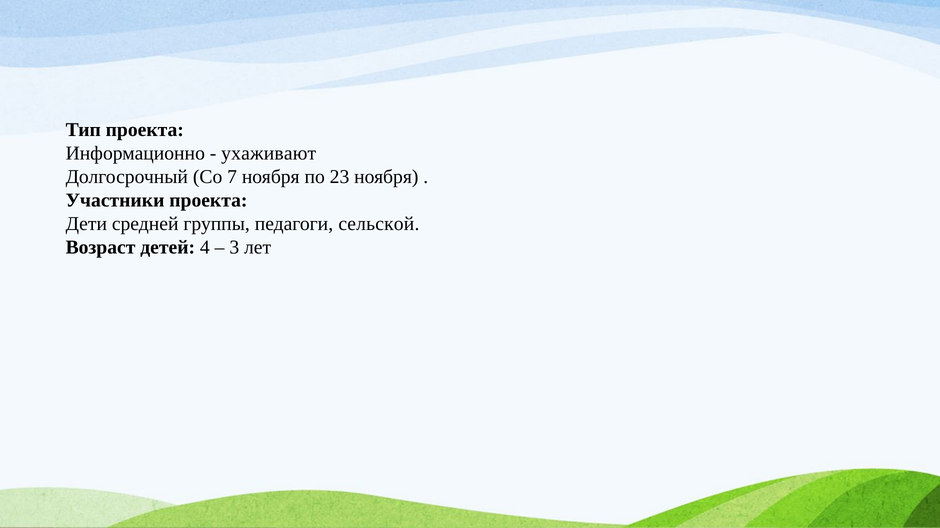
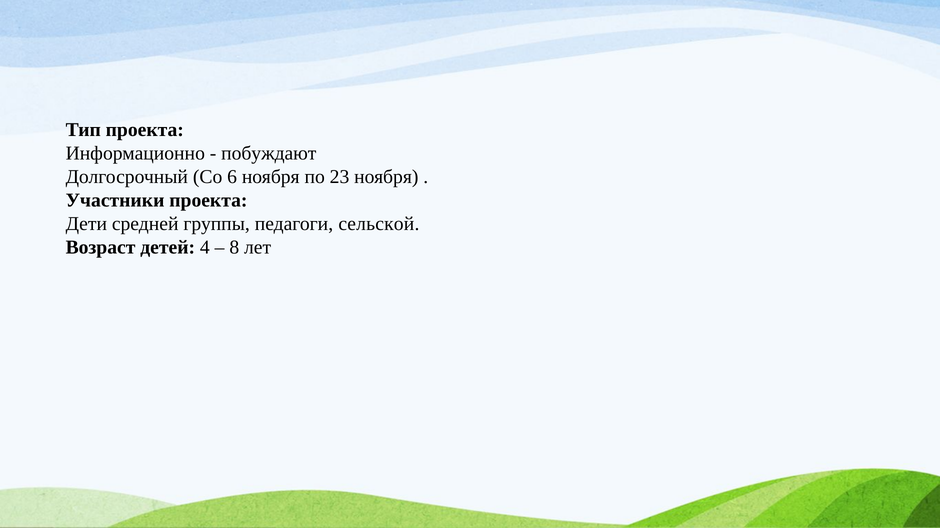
ухаживают: ухаживают -> побуждают
7: 7 -> 6
3: 3 -> 8
